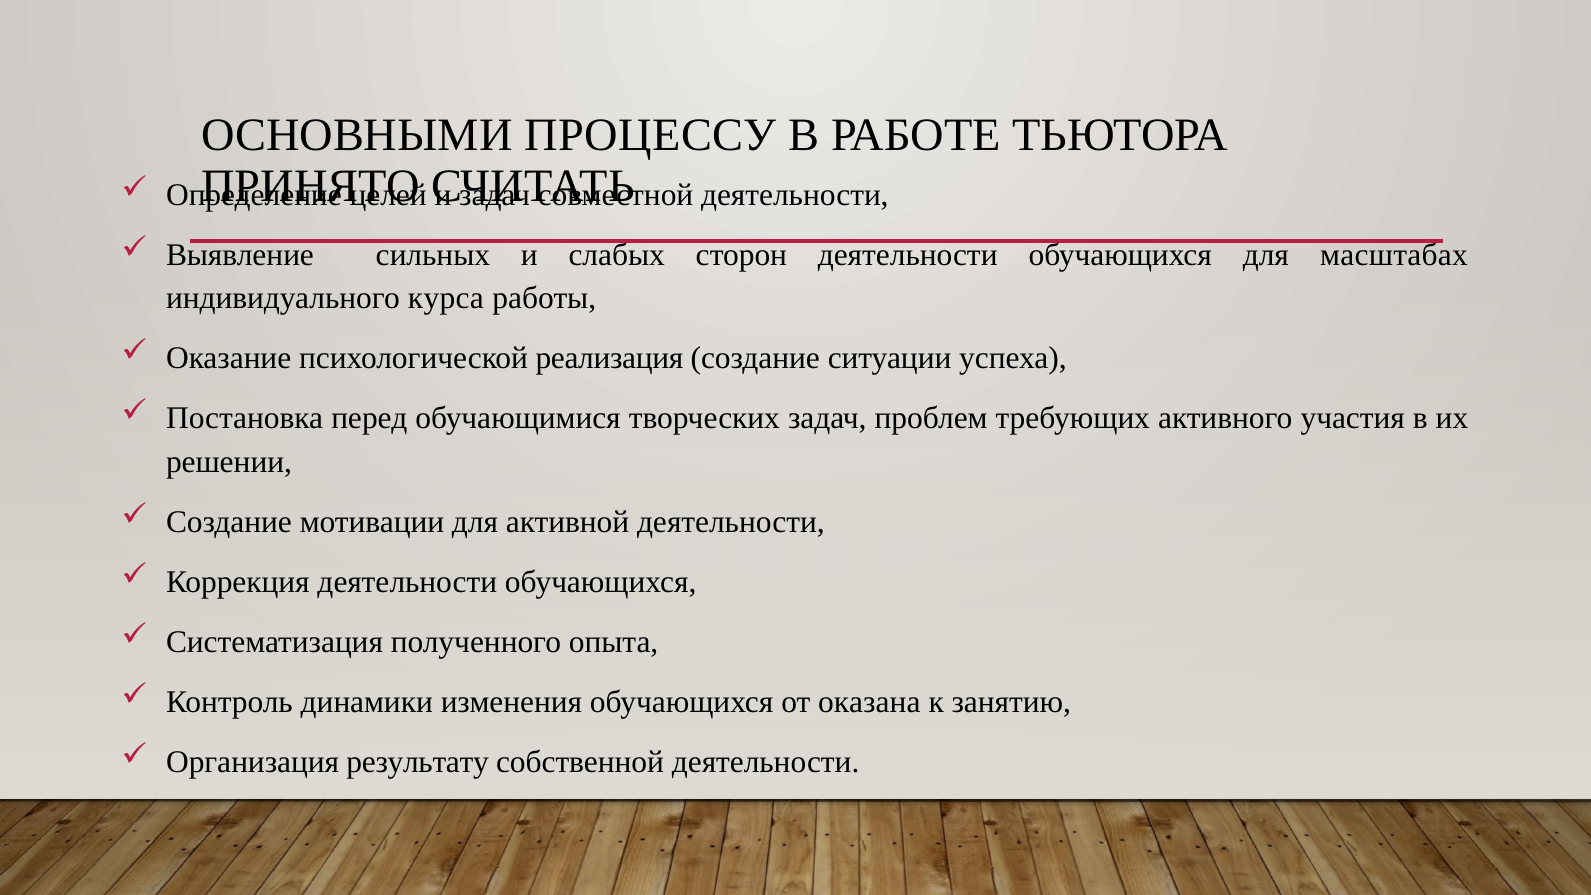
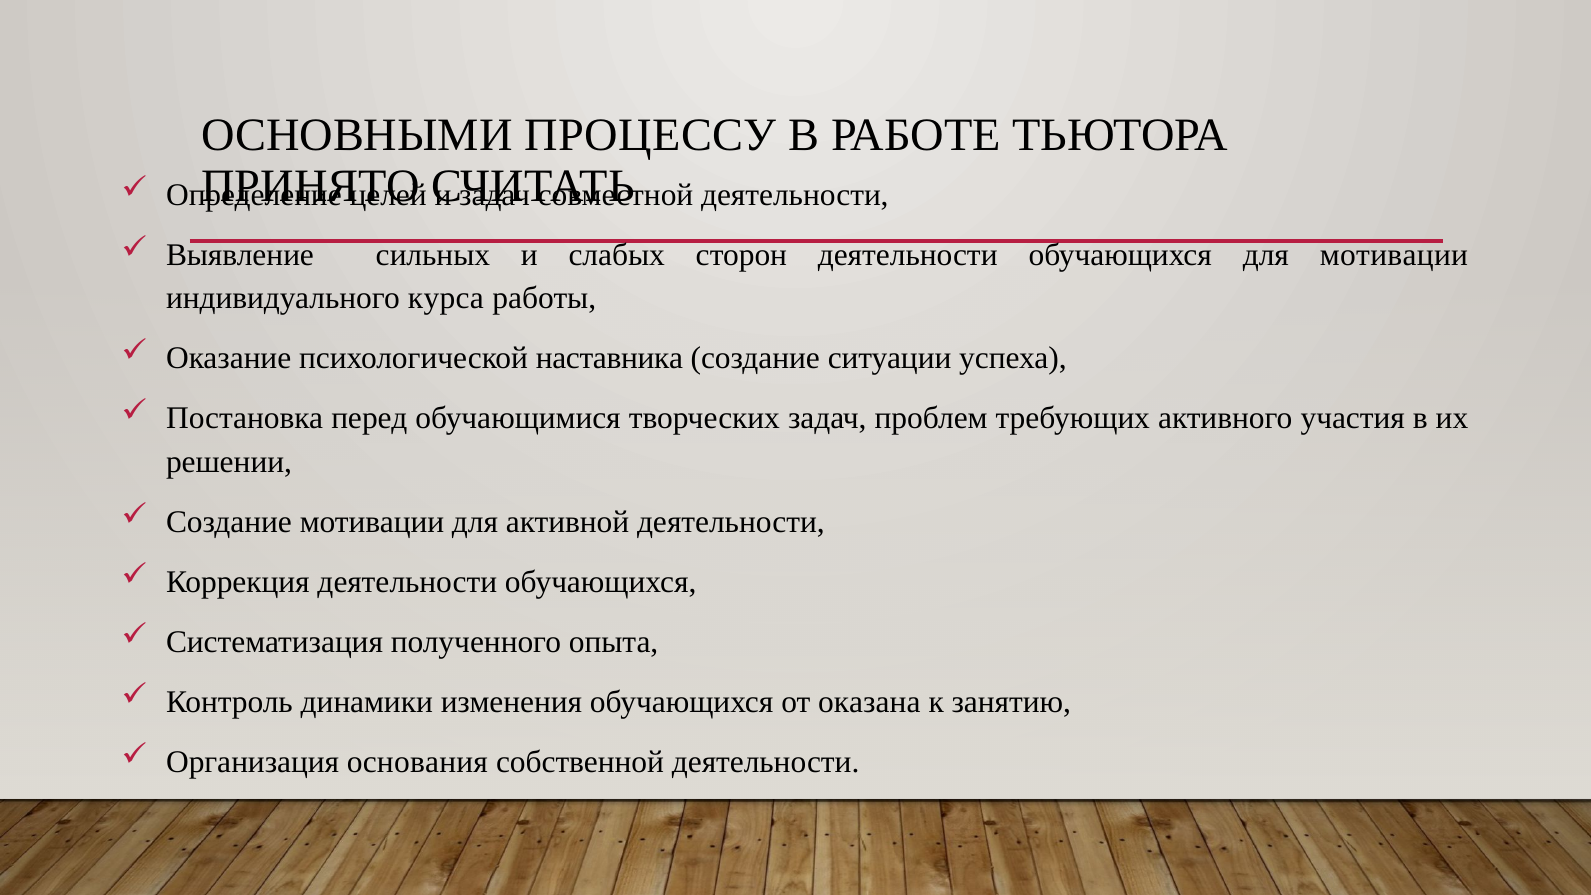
для масштабах: масштабах -> мотивации
реализация: реализация -> наставника
результату: результату -> основания
